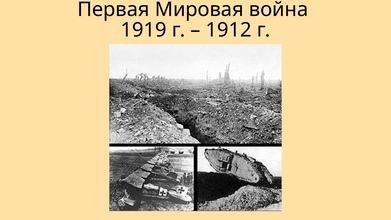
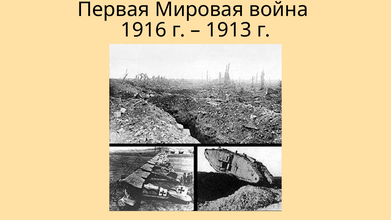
1919: 1919 -> 1916
1912: 1912 -> 1913
